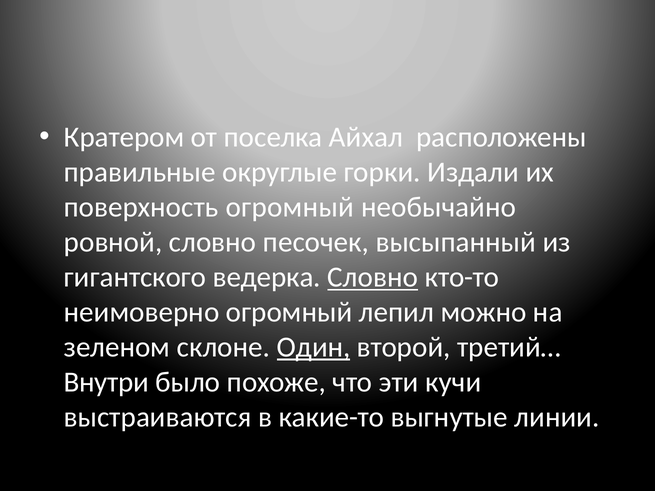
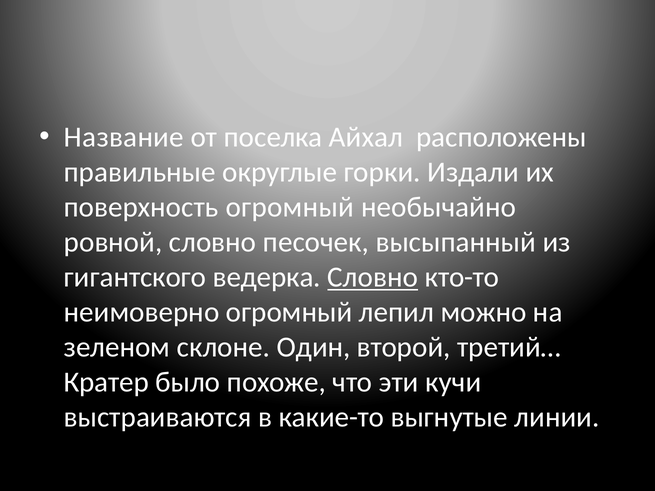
Кратером: Кратером -> Название
Один underline: present -> none
Внутри: Внутри -> Кратер
